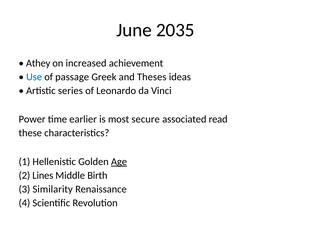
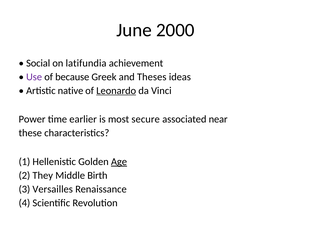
2035: 2035 -> 2000
Athey: Athey -> Social
increased: increased -> latifundia
Use colour: blue -> purple
passage: passage -> because
series: series -> native
Leonardo underline: none -> present
read: read -> near
Lines: Lines -> They
Similarity: Similarity -> Versailles
